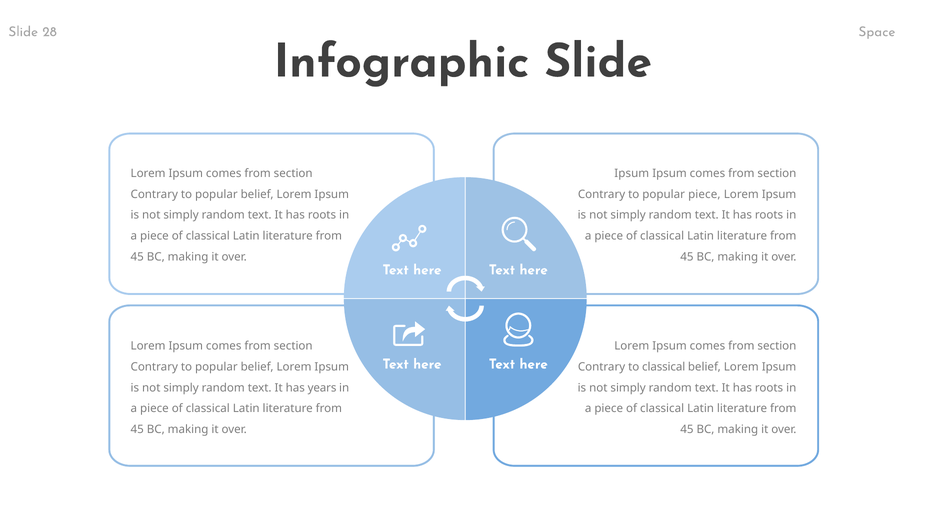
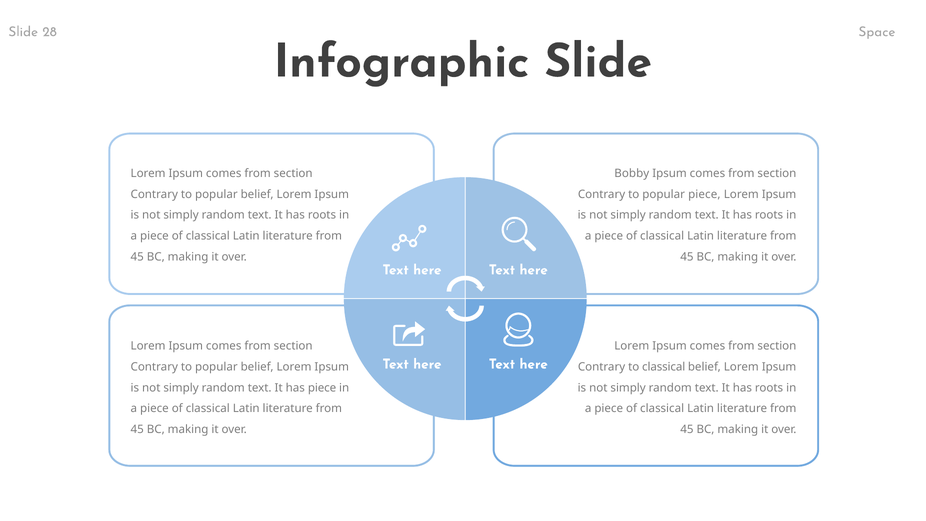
Ipsum at (632, 173): Ipsum -> Bobby
has years: years -> piece
